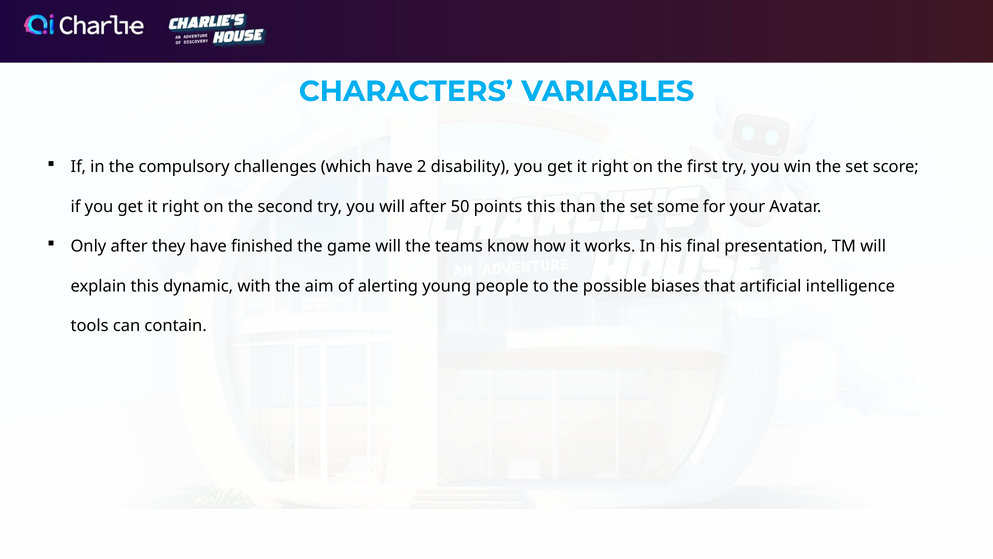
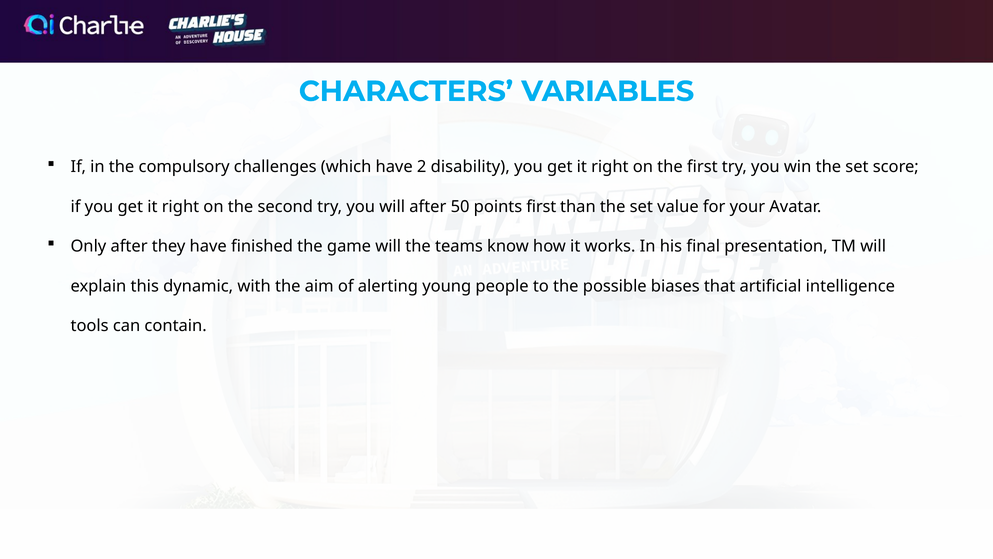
points this: this -> first
some: some -> value
